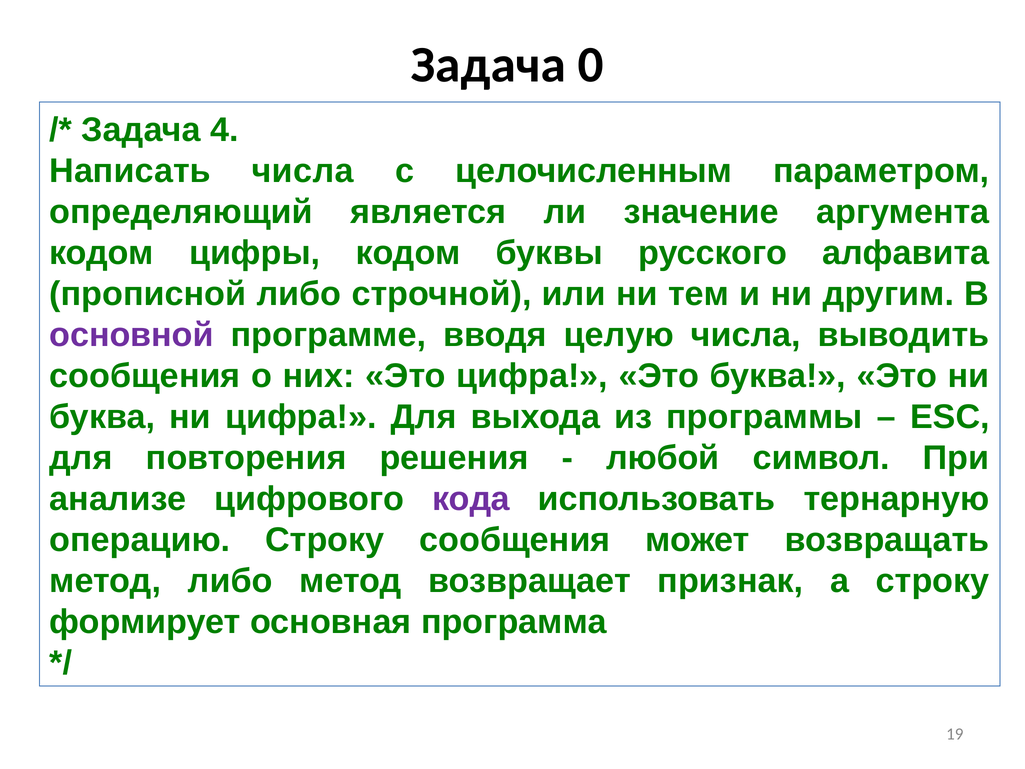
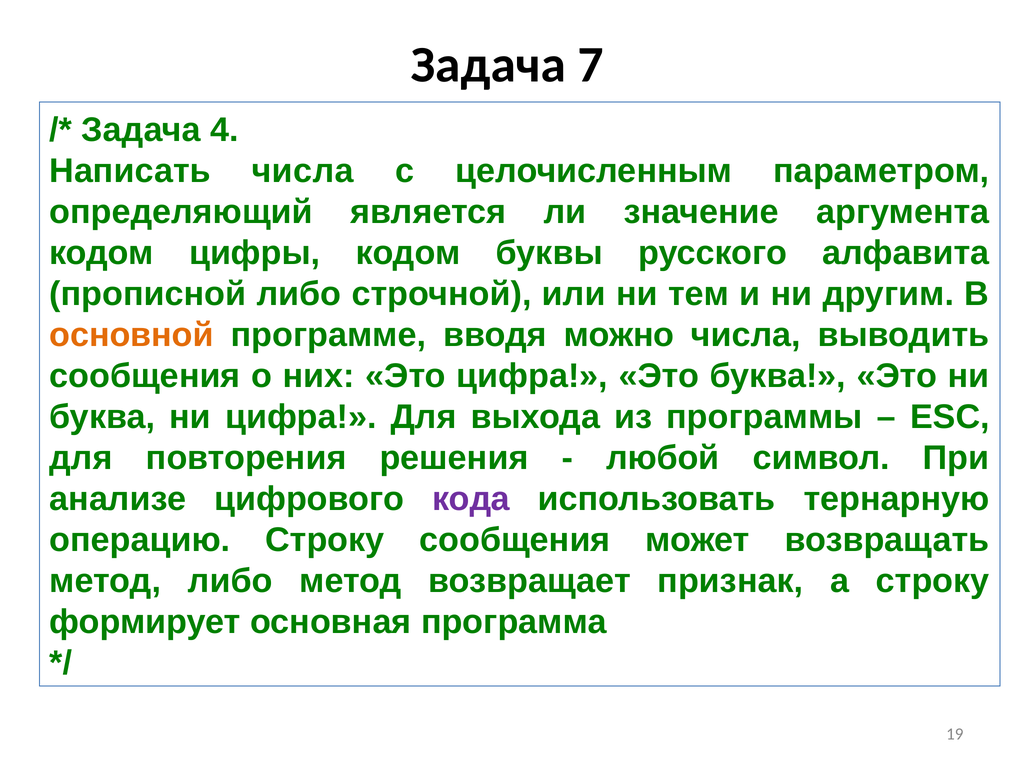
0: 0 -> 7
основной colour: purple -> orange
целую: целую -> можно
